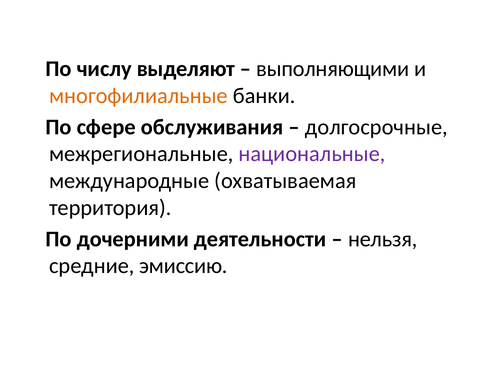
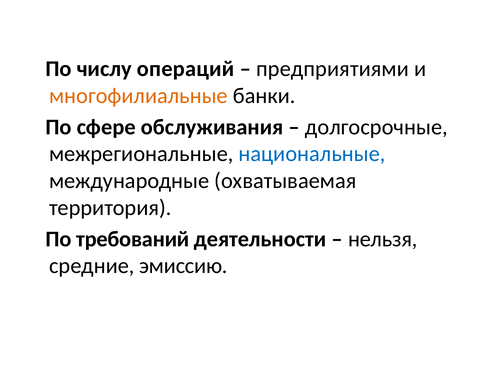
выделяют: выделяют -> операций
выполняющими: выполняющими -> предприятиями
национальные colour: purple -> blue
дочерними: дочерними -> требований
